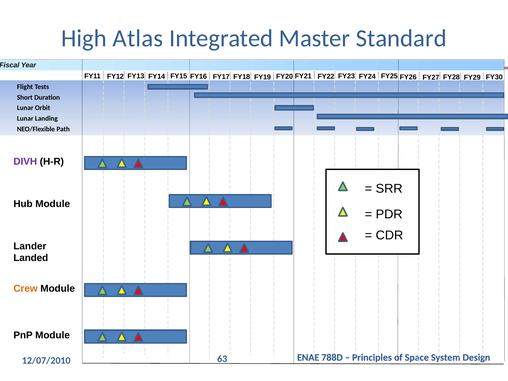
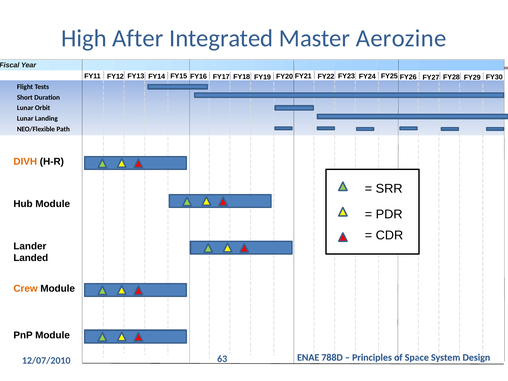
Atlas: Atlas -> After
Standard: Standard -> Aerozine
DIVH colour: purple -> orange
